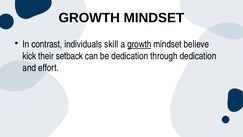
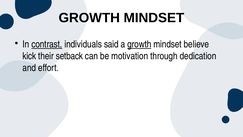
contrast underline: none -> present
skill: skill -> said
be dedication: dedication -> motivation
